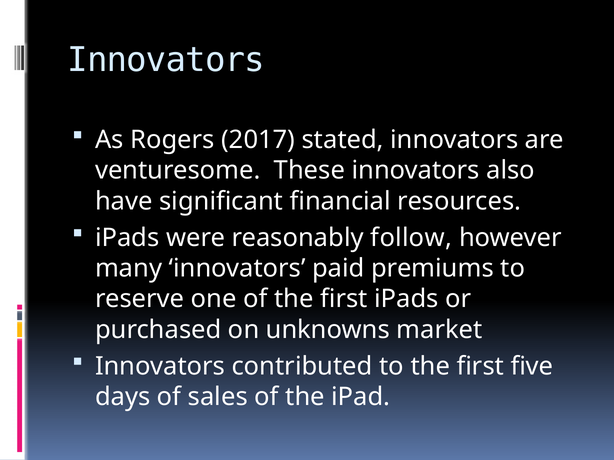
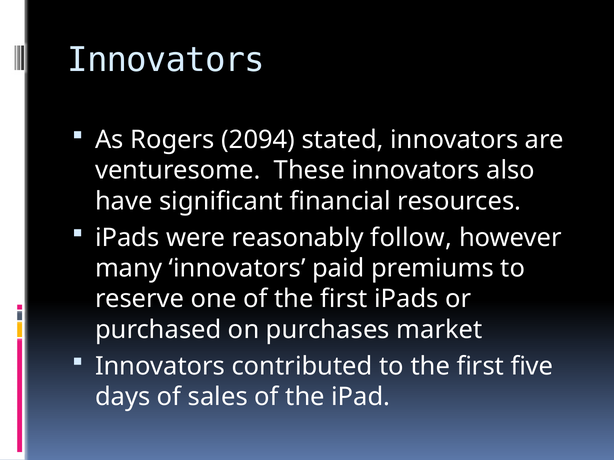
2017: 2017 -> 2094
unknowns: unknowns -> purchases
